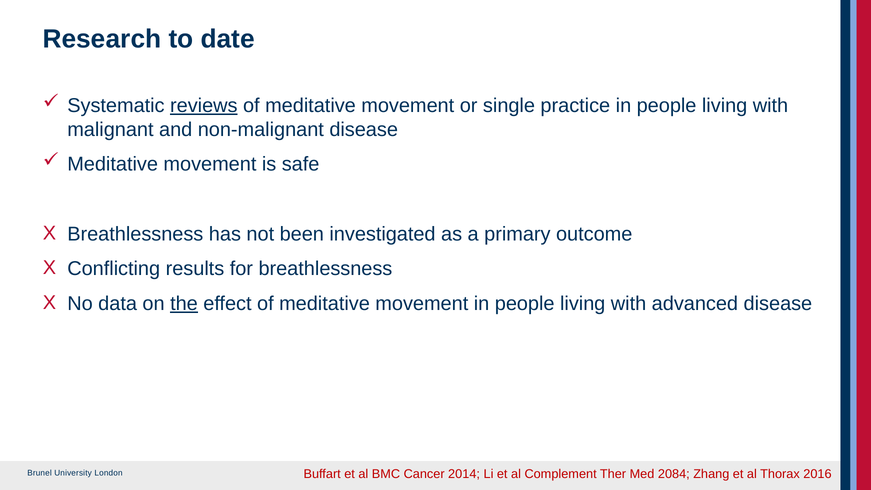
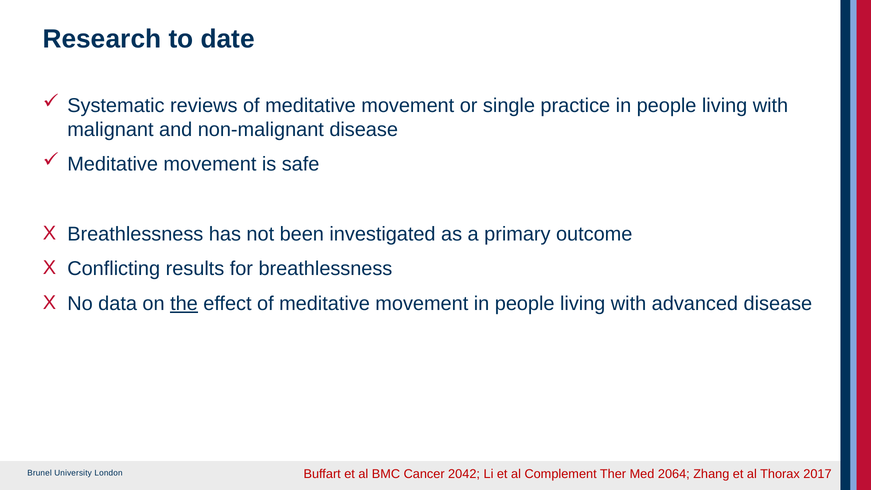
reviews underline: present -> none
2014: 2014 -> 2042
2084: 2084 -> 2064
2016: 2016 -> 2017
